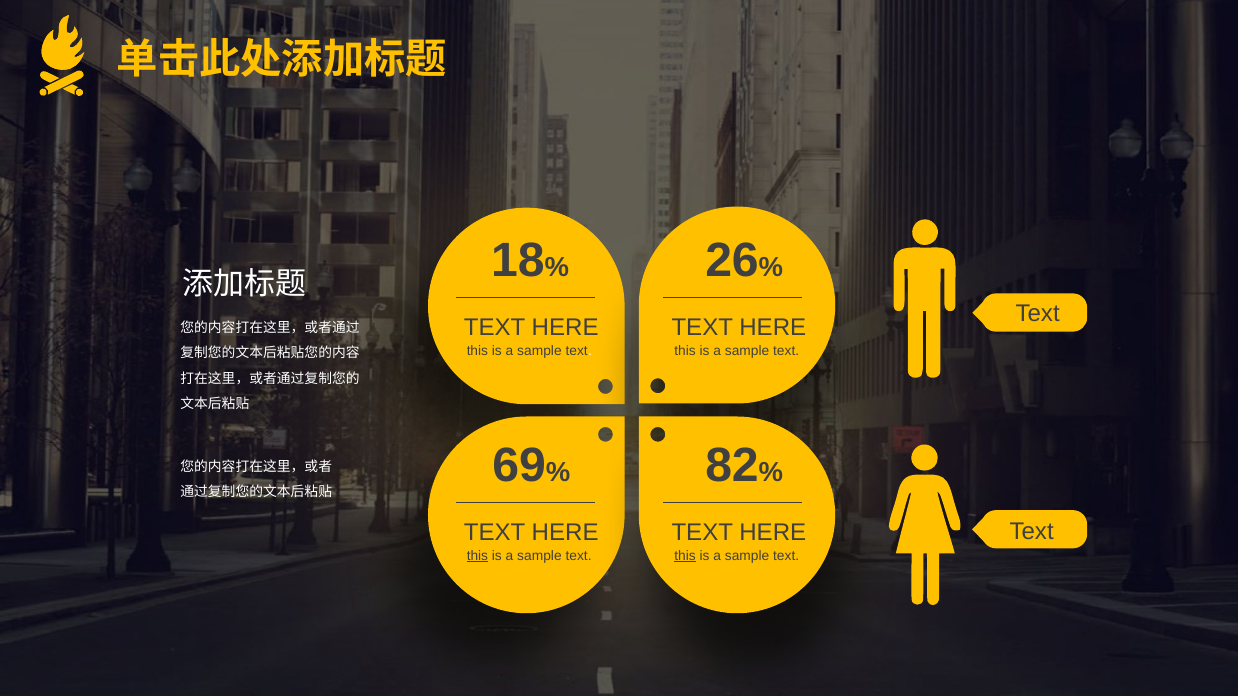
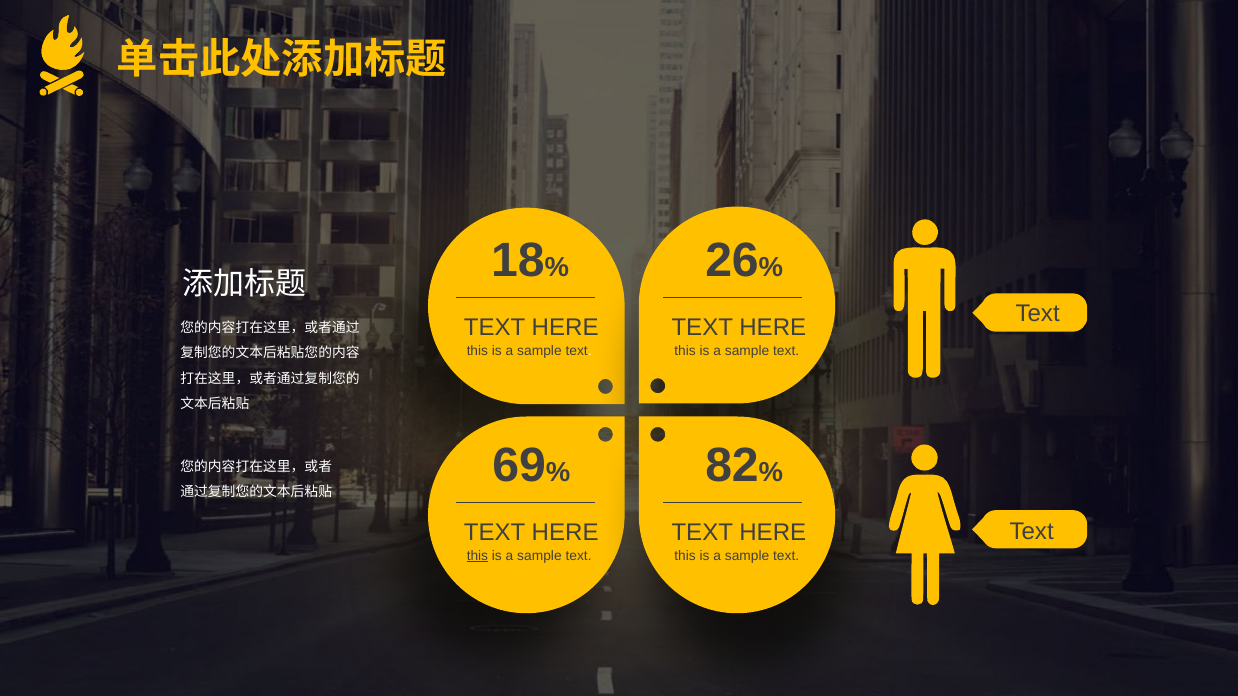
this at (685, 556) underline: present -> none
